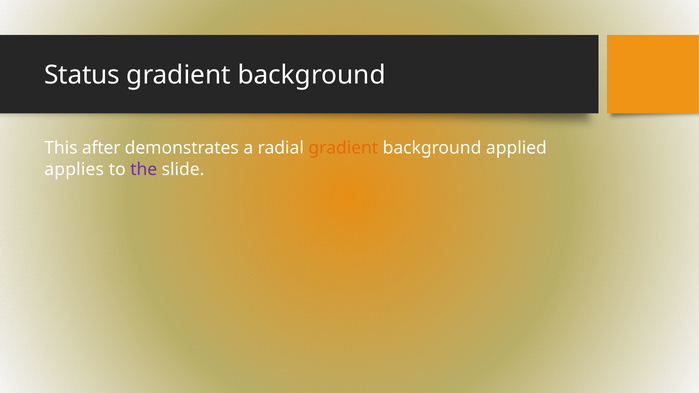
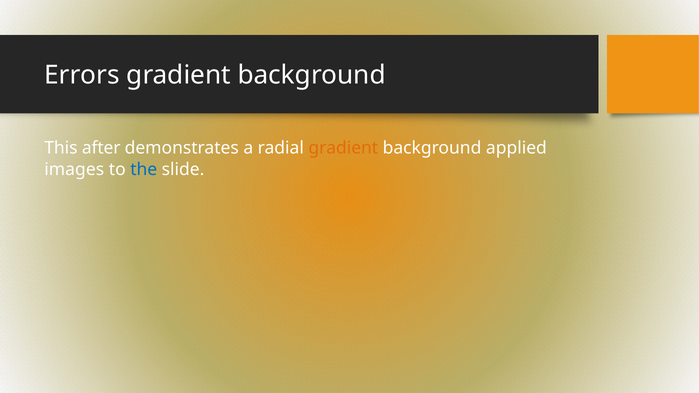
Status: Status -> Errors
applies: applies -> images
the colour: purple -> blue
